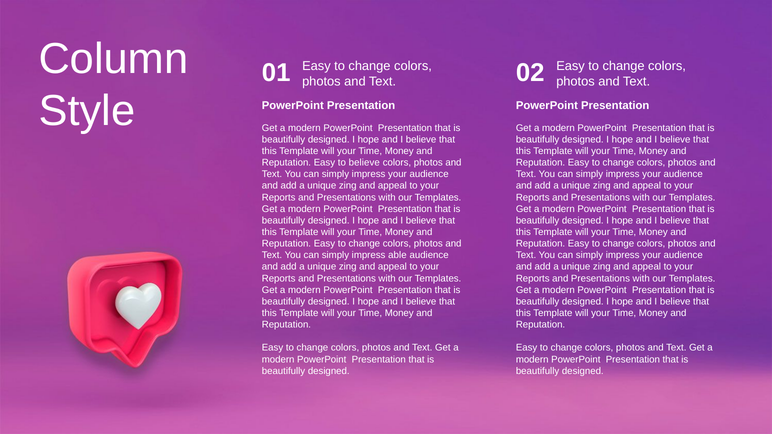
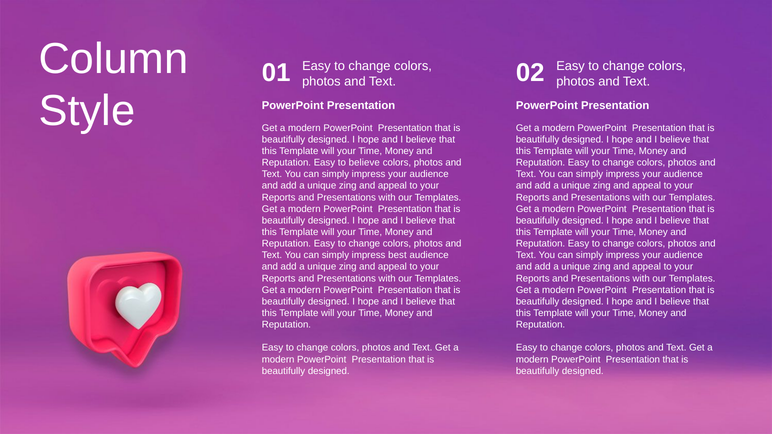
able: able -> best
